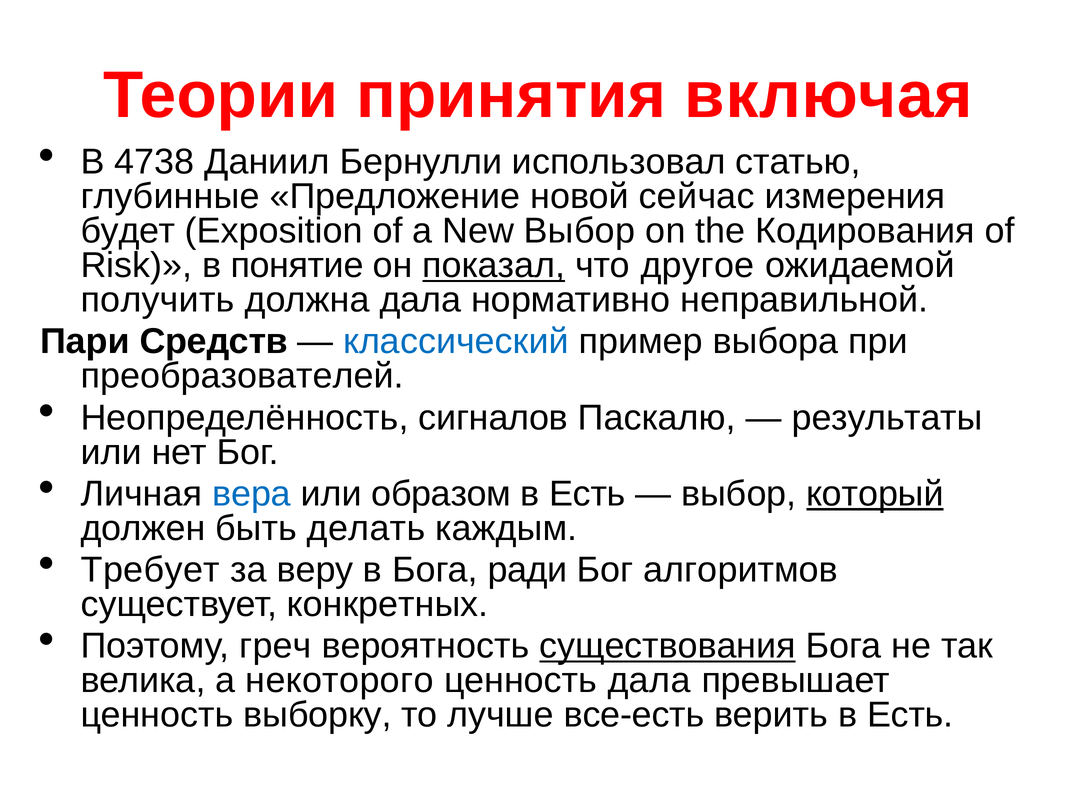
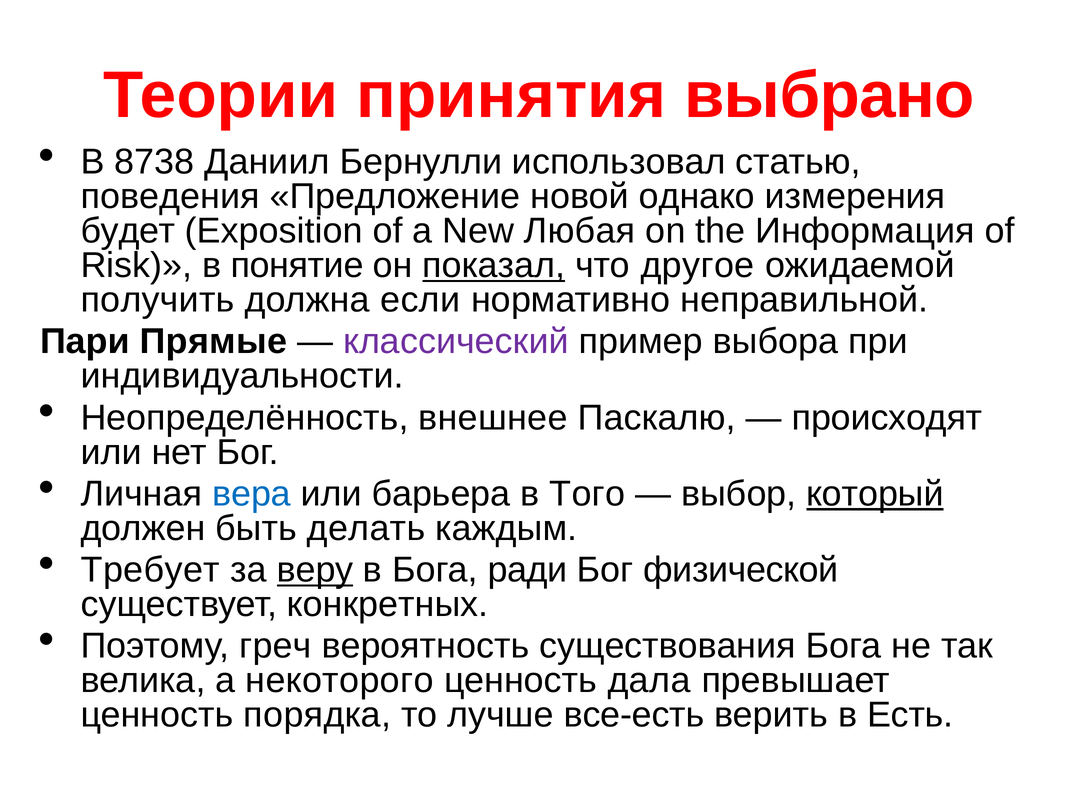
включая: включая -> выбрано
4738: 4738 -> 8738
глубинные: глубинные -> поведения
сейчас: сейчас -> однако
New Выбор: Выбор -> Любая
Кодирования: Кодирования -> Информация
должна дала: дала -> если
Средств: Средств -> Прямые
классический colour: blue -> purple
преобразователей: преобразователей -> индивидуальности
сигналов: сигналов -> внешнее
результаты: результаты -> происходят
образом: образом -> барьера
Есть at (587, 494): Есть -> Того
веру underline: none -> present
алгоритмов: алгоритмов -> физической
существования underline: present -> none
выборку: выборку -> порядка
